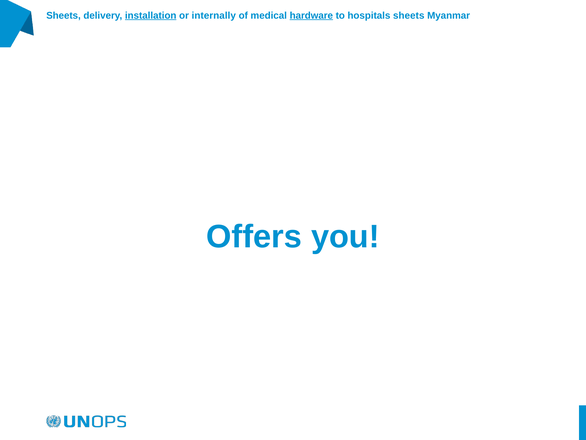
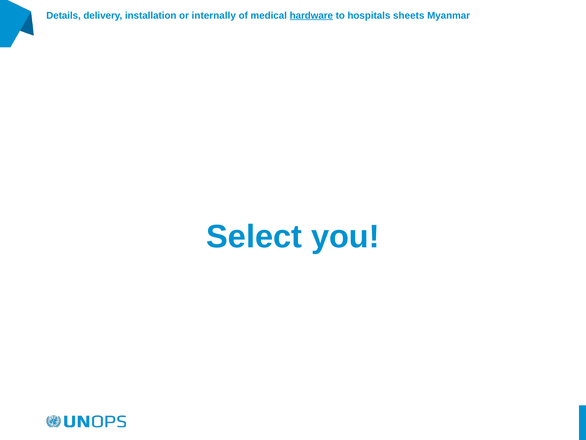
Sheets at (64, 16): Sheets -> Details
installation underline: present -> none
Offers: Offers -> Select
